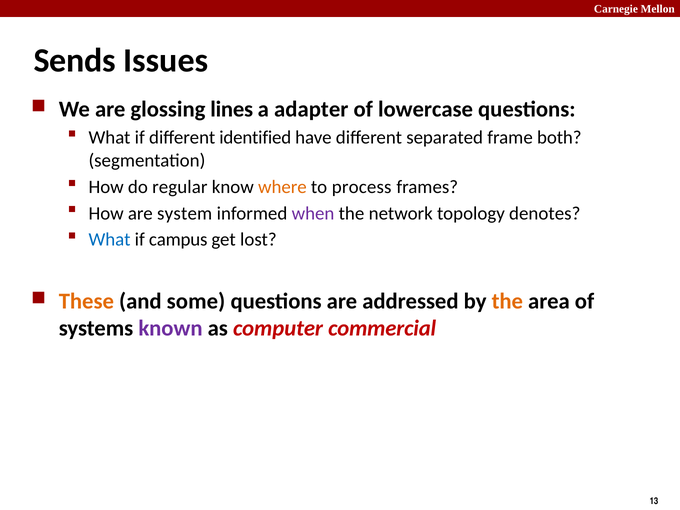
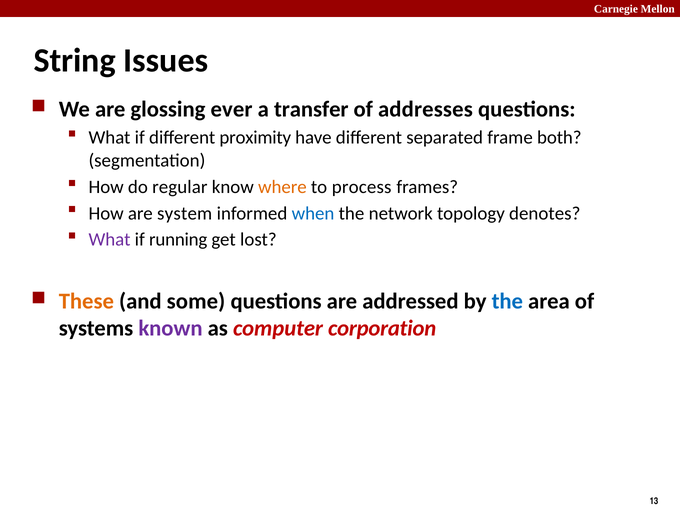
Sends: Sends -> String
lines: lines -> ever
adapter: adapter -> transfer
lowercase: lowercase -> addresses
identified: identified -> proximity
when colour: purple -> blue
What at (109, 240) colour: blue -> purple
campus: campus -> running
the at (507, 301) colour: orange -> blue
commercial: commercial -> corporation
